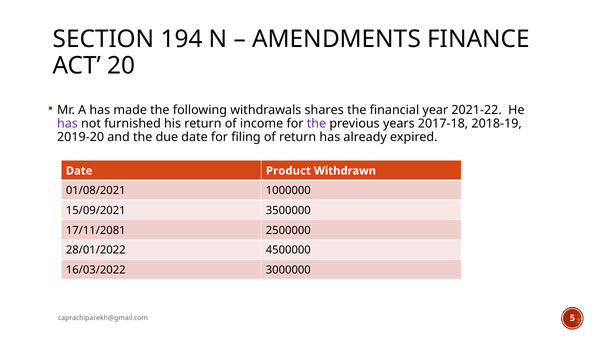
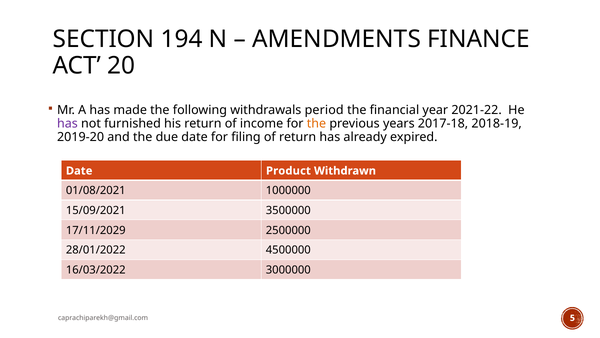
shares: shares -> period
the at (316, 124) colour: purple -> orange
17/11/2081: 17/11/2081 -> 17/11/2029
